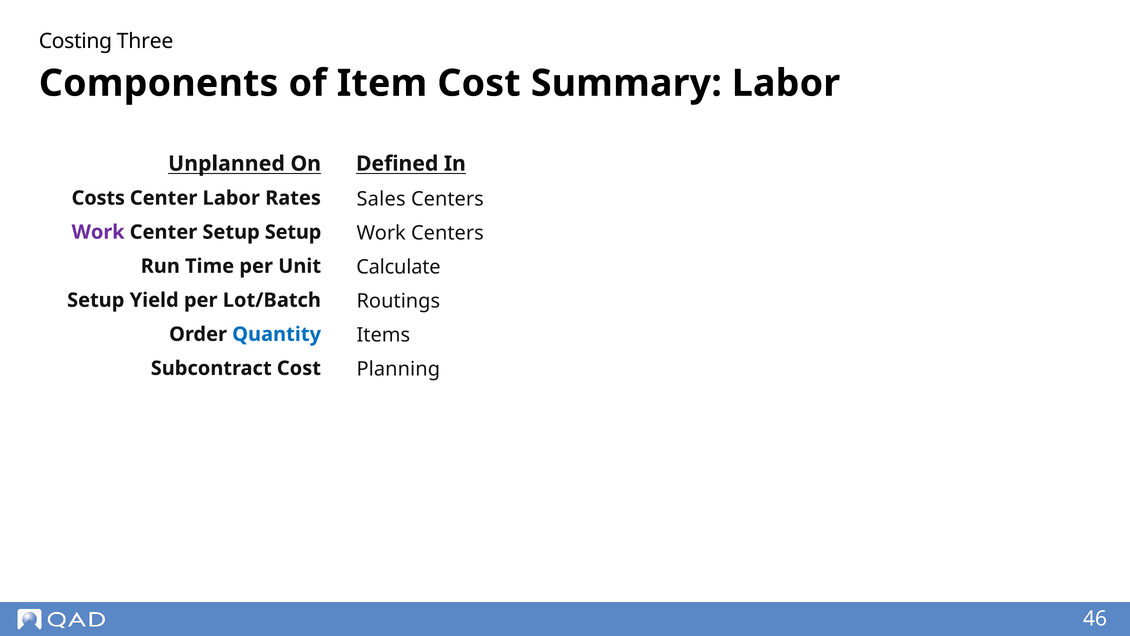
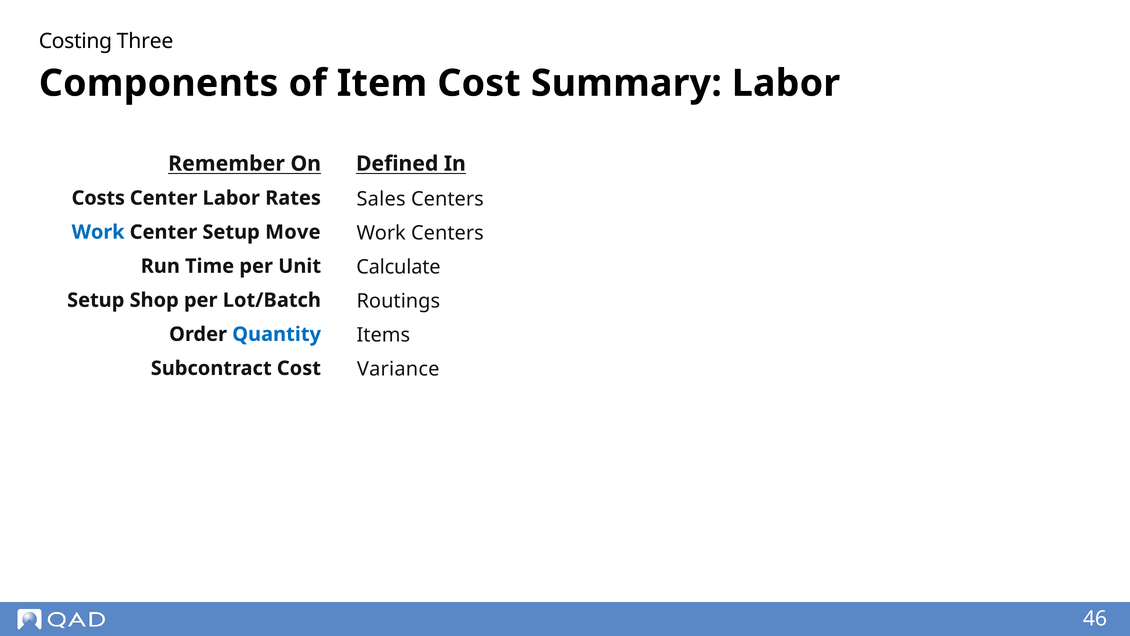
Unplanned: Unplanned -> Remember
Work at (98, 232) colour: purple -> blue
Setup Setup: Setup -> Move
Yield: Yield -> Shop
Planning: Planning -> Variance
